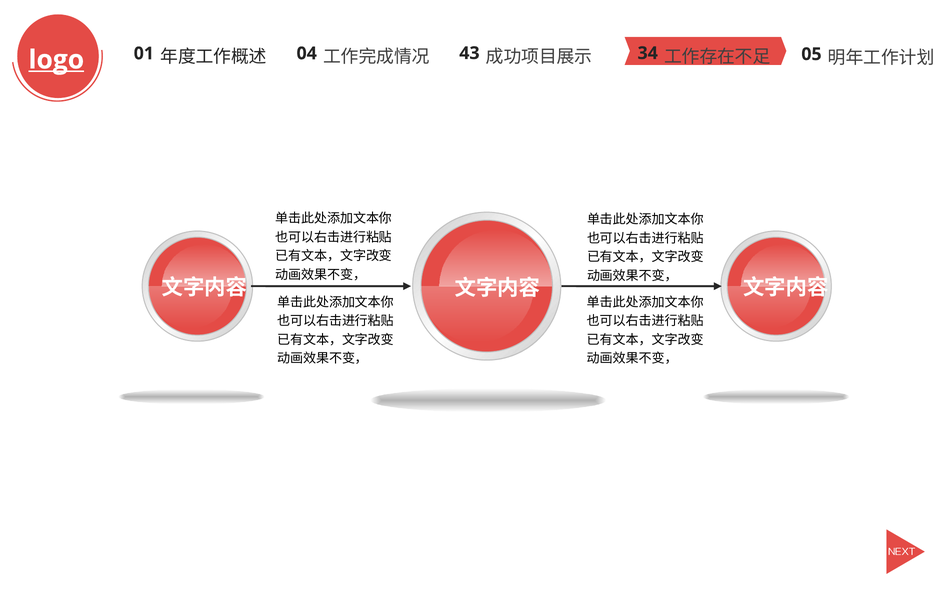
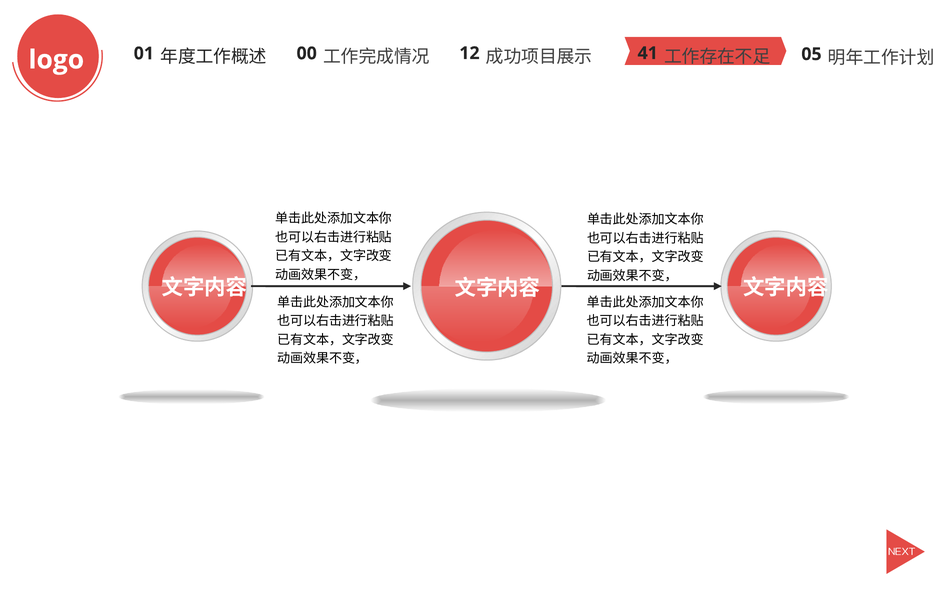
logo underline: present -> none
04: 04 -> 00
43: 43 -> 12
34: 34 -> 41
